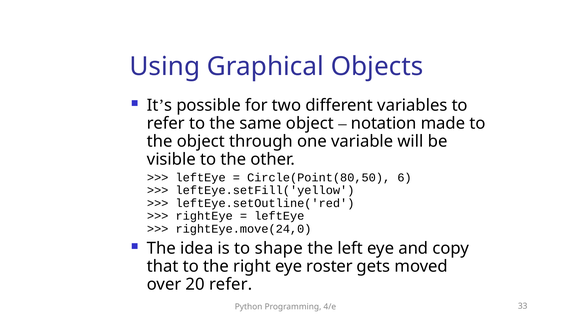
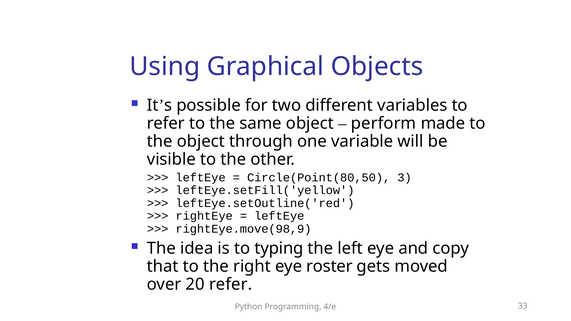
notation: notation -> perform
6: 6 -> 3
rightEye.move(24,0: rightEye.move(24,0 -> rightEye.move(98,9
shape: shape -> typing
